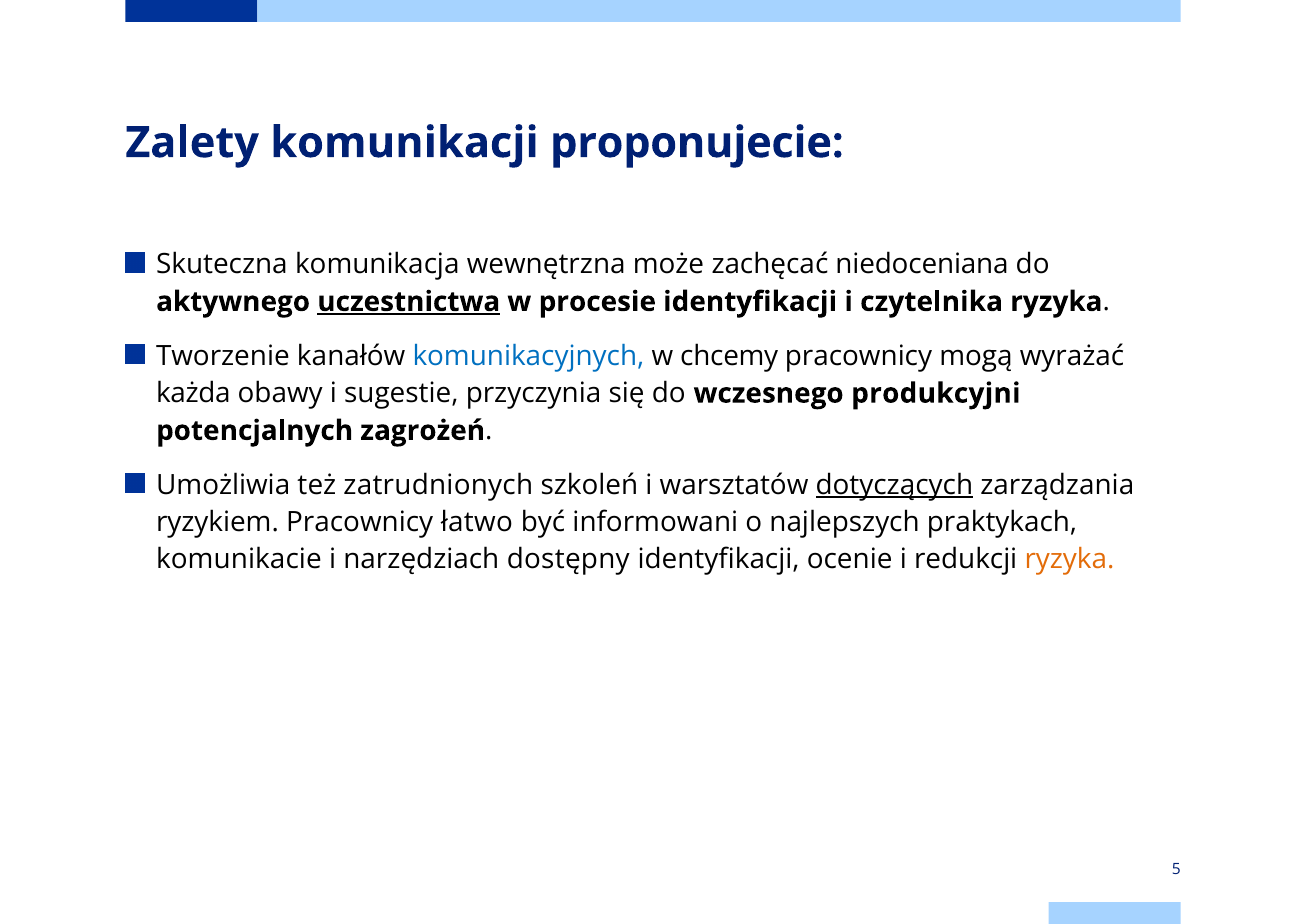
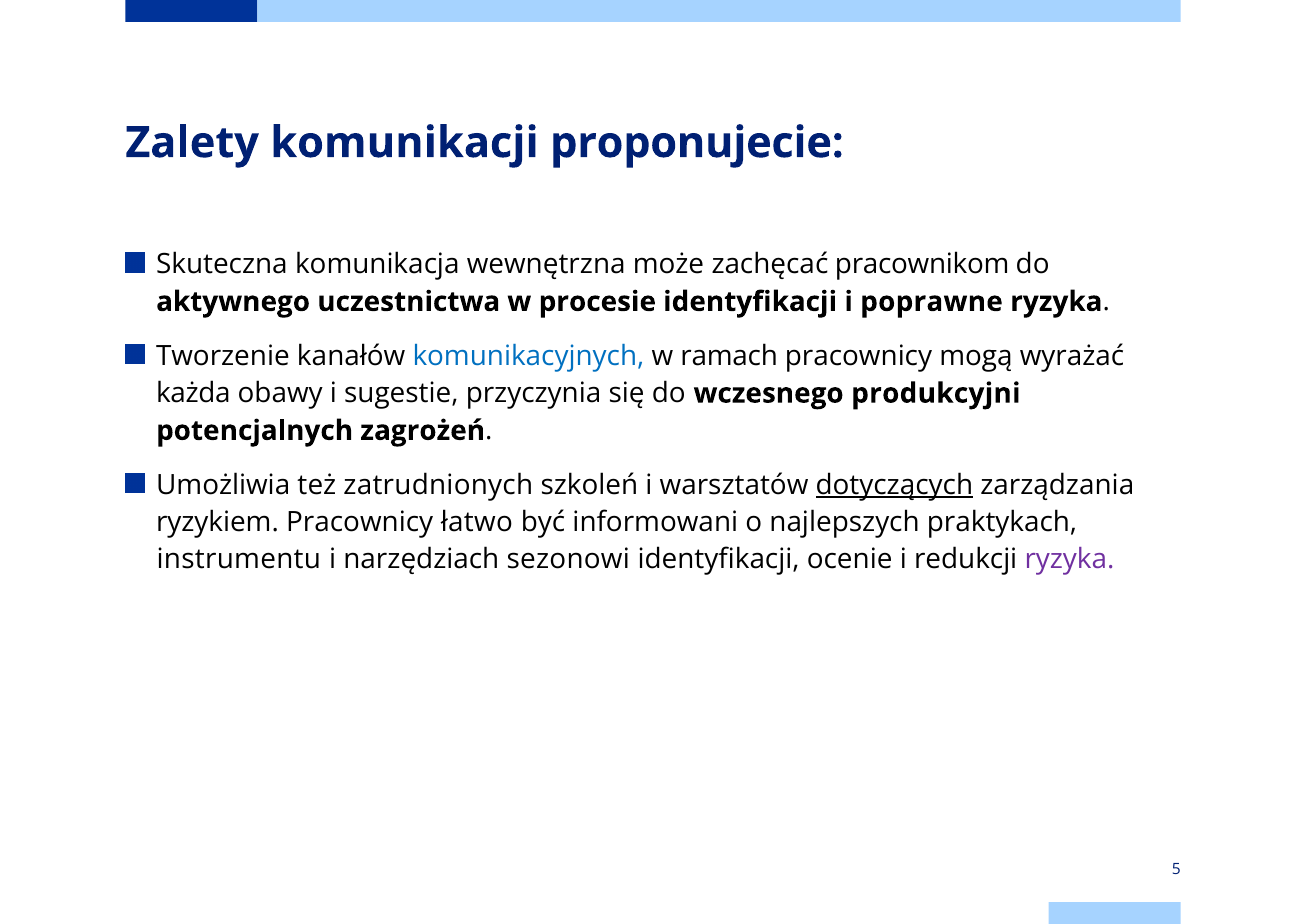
niedoceniana: niedoceniana -> pracownikom
uczestnictwa underline: present -> none
czytelnika: czytelnika -> poprawne
chcemy: chcemy -> ramach
komunikacie: komunikacie -> instrumentu
dostępny: dostępny -> sezonowi
ryzyka at (1069, 559) colour: orange -> purple
